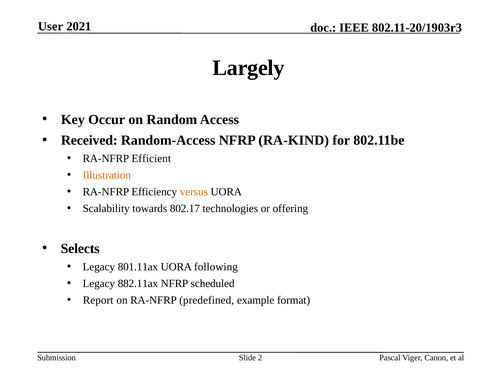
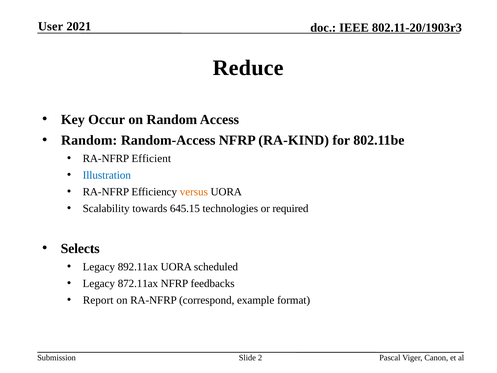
Largely: Largely -> Reduce
Received at (89, 140): Received -> Random
Illustration colour: orange -> blue
802.17: 802.17 -> 645.15
offering: offering -> required
801.11ax: 801.11ax -> 892.11ax
following: following -> scheduled
882.11ax: 882.11ax -> 872.11ax
scheduled: scheduled -> feedbacks
predefined: predefined -> correspond
